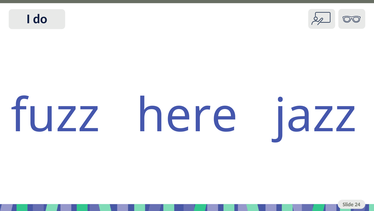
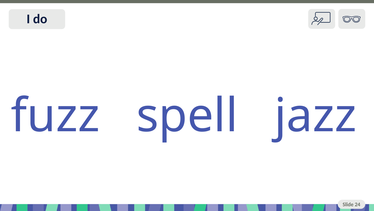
here: here -> spell
